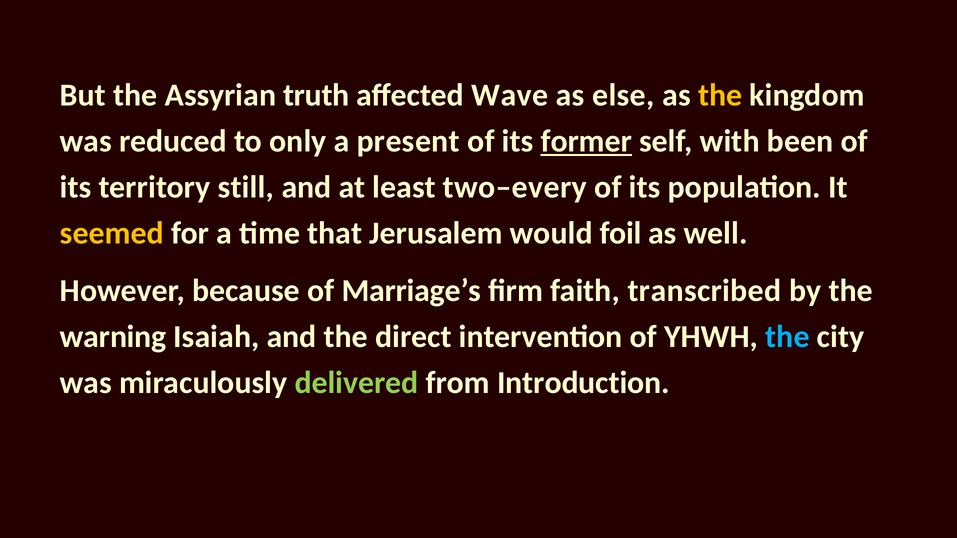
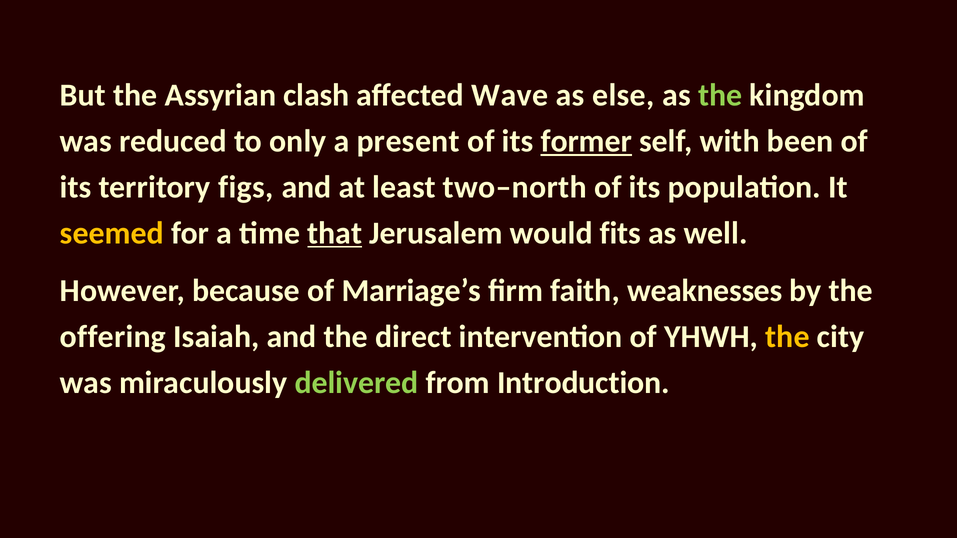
truth: truth -> clash
the at (720, 95) colour: yellow -> light green
still: still -> figs
two–every: two–every -> two–north
that underline: none -> present
foil: foil -> fits
transcribed: transcribed -> weaknesses
warning: warning -> offering
the at (787, 337) colour: light blue -> yellow
